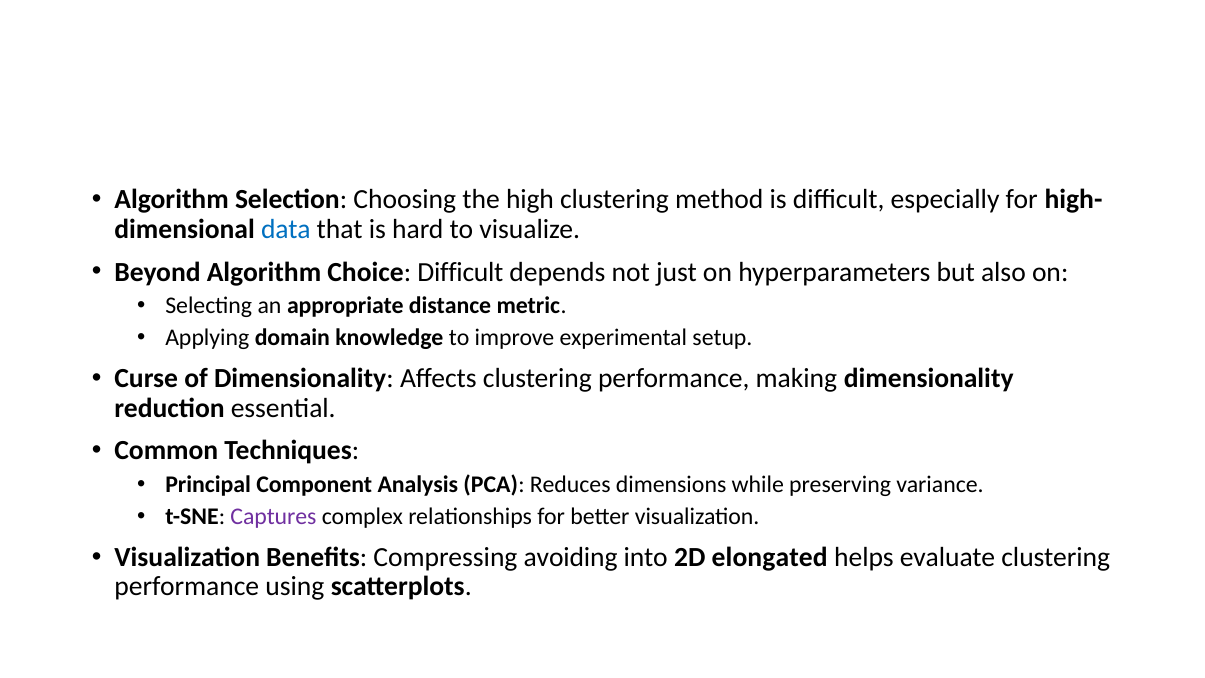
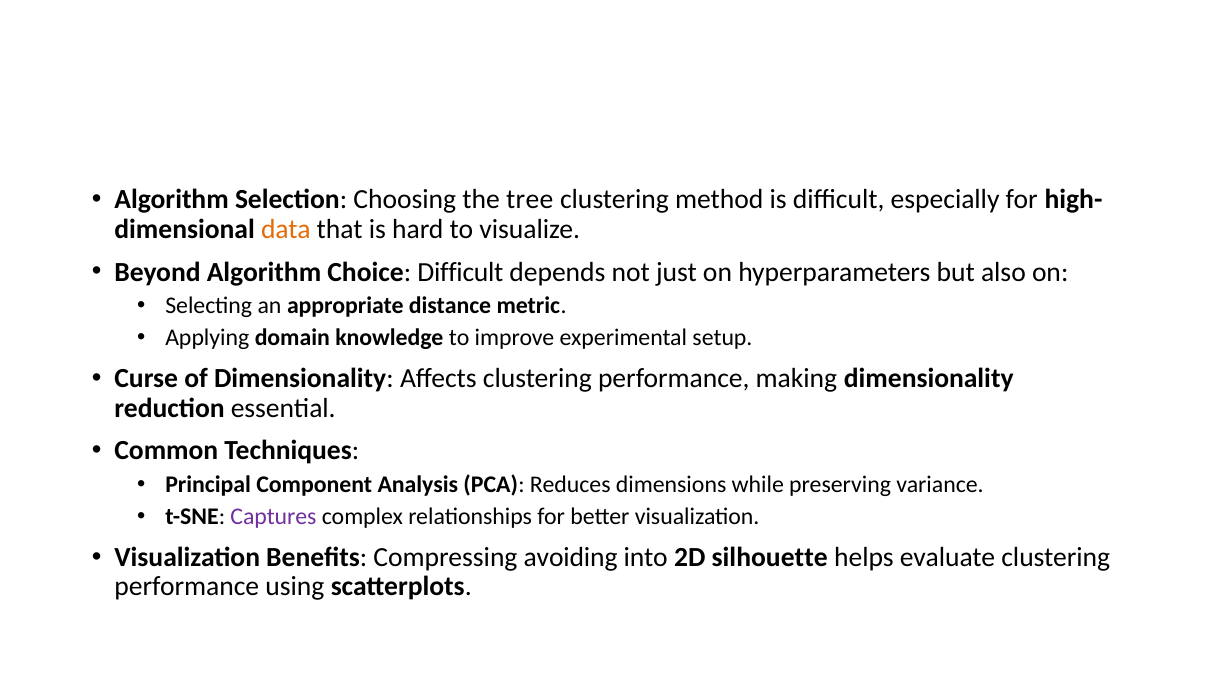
high: high -> tree
data colour: blue -> orange
elongated: elongated -> silhouette
